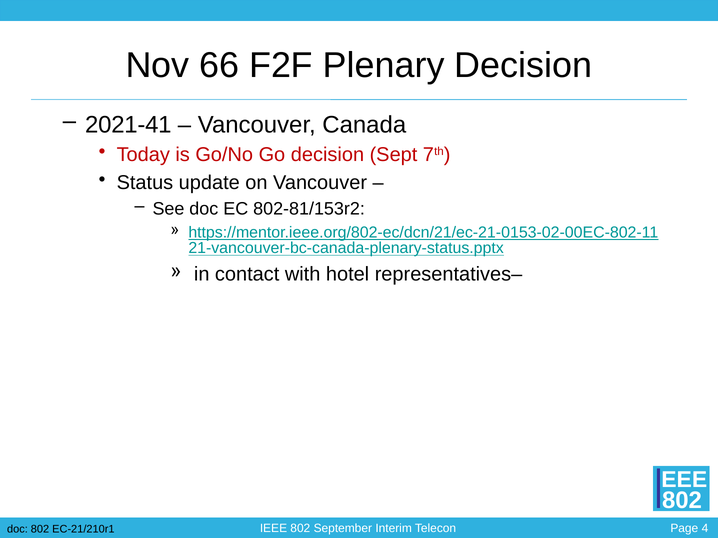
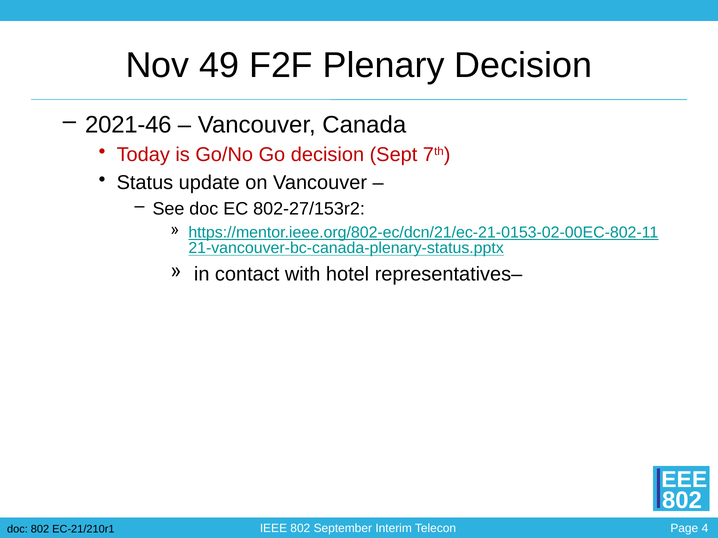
66: 66 -> 49
2021-41: 2021-41 -> 2021-46
802-81/153r2: 802-81/153r2 -> 802-27/153r2
